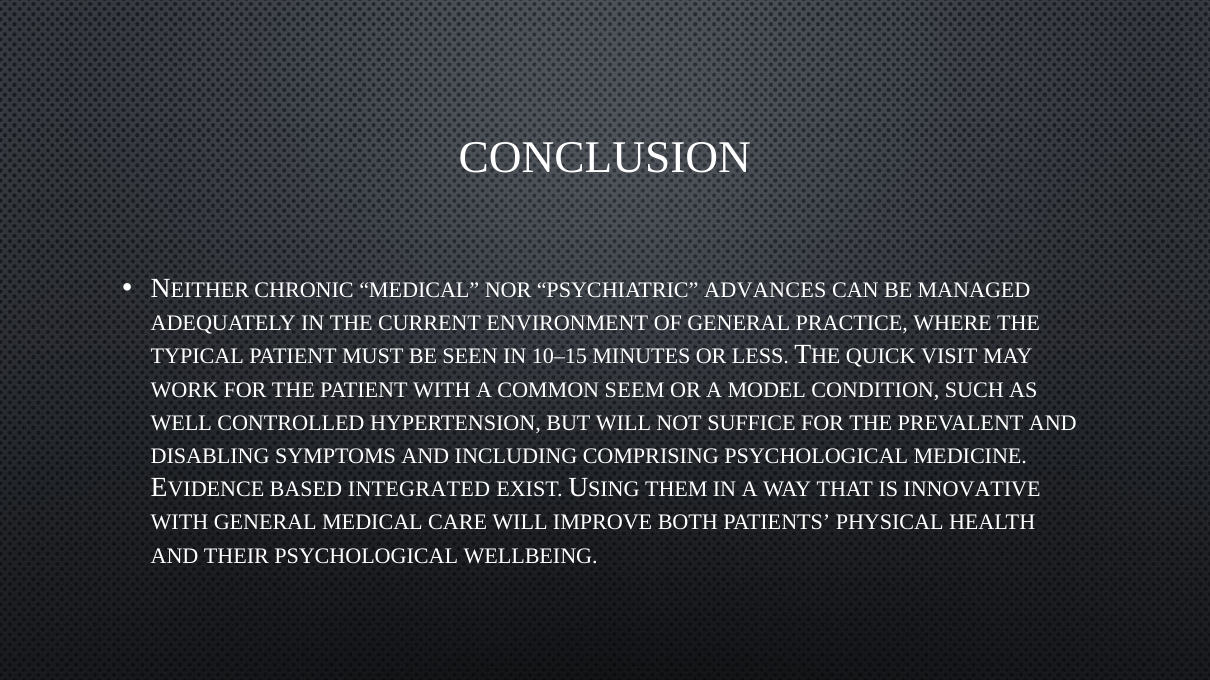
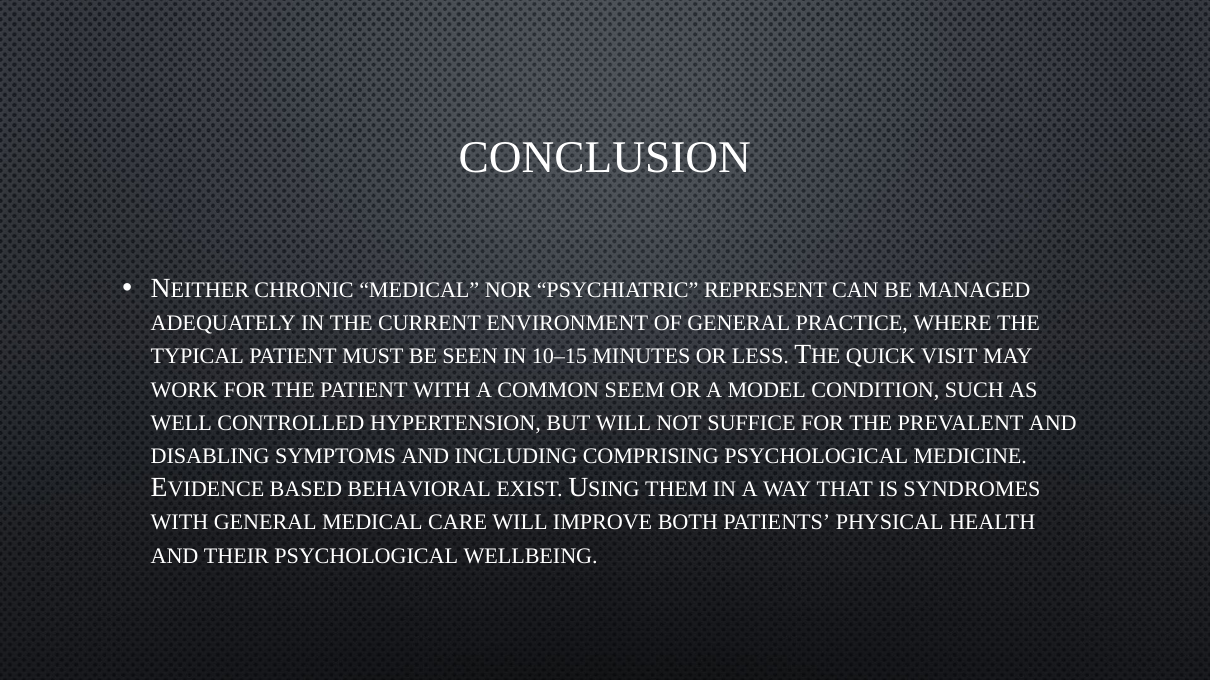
ADVANCES: ADVANCES -> REPRESENT
INTEGRATED: INTEGRATED -> BEHAVIORAL
INNOVATIVE: INNOVATIVE -> SYNDROMES
